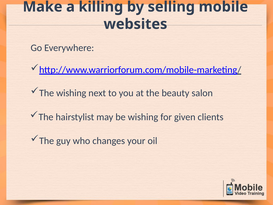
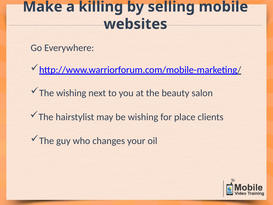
given: given -> place
